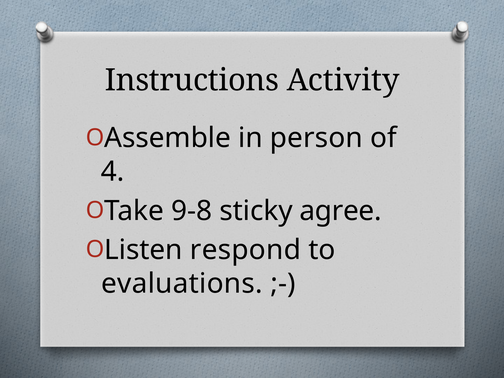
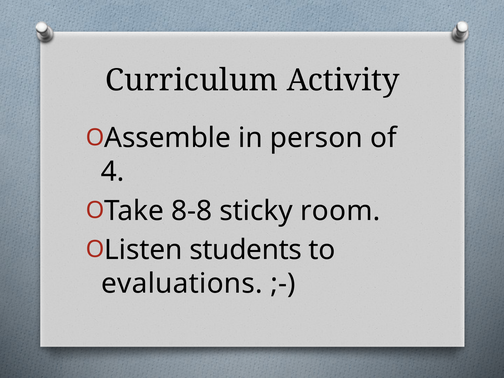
Instructions: Instructions -> Curriculum
9-8: 9-8 -> 8-8
agree: agree -> room
respond: respond -> students
